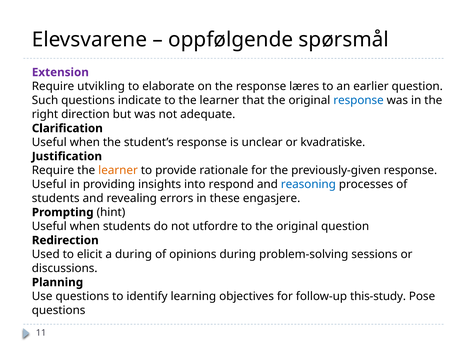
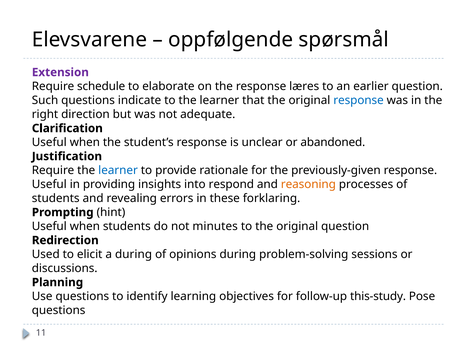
utvikling: utvikling -> schedule
kvadratiske: kvadratiske -> abandoned
learner at (118, 170) colour: orange -> blue
reasoning colour: blue -> orange
engasjere: engasjere -> forklaring
utfordre: utfordre -> minutes
